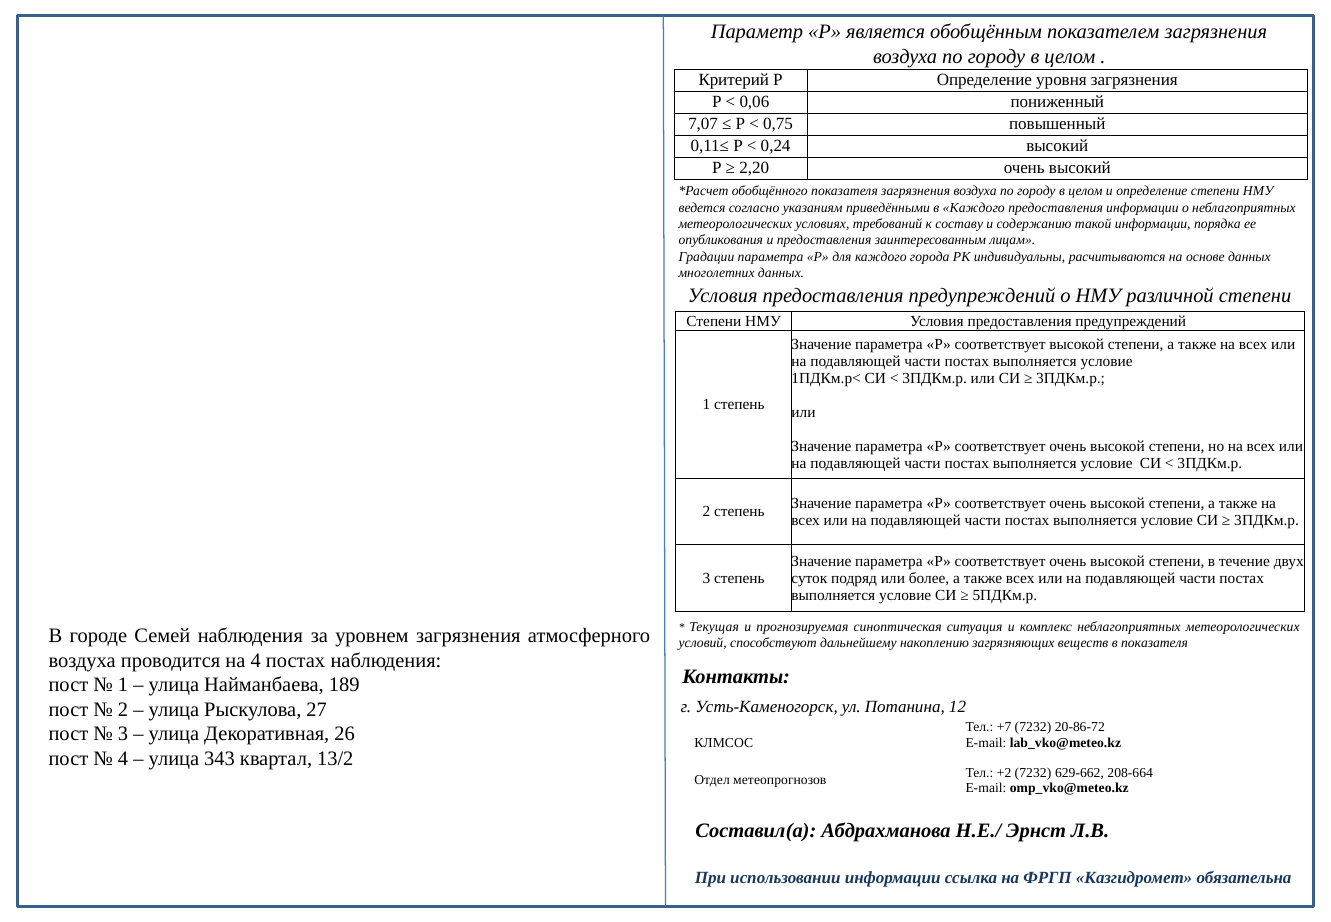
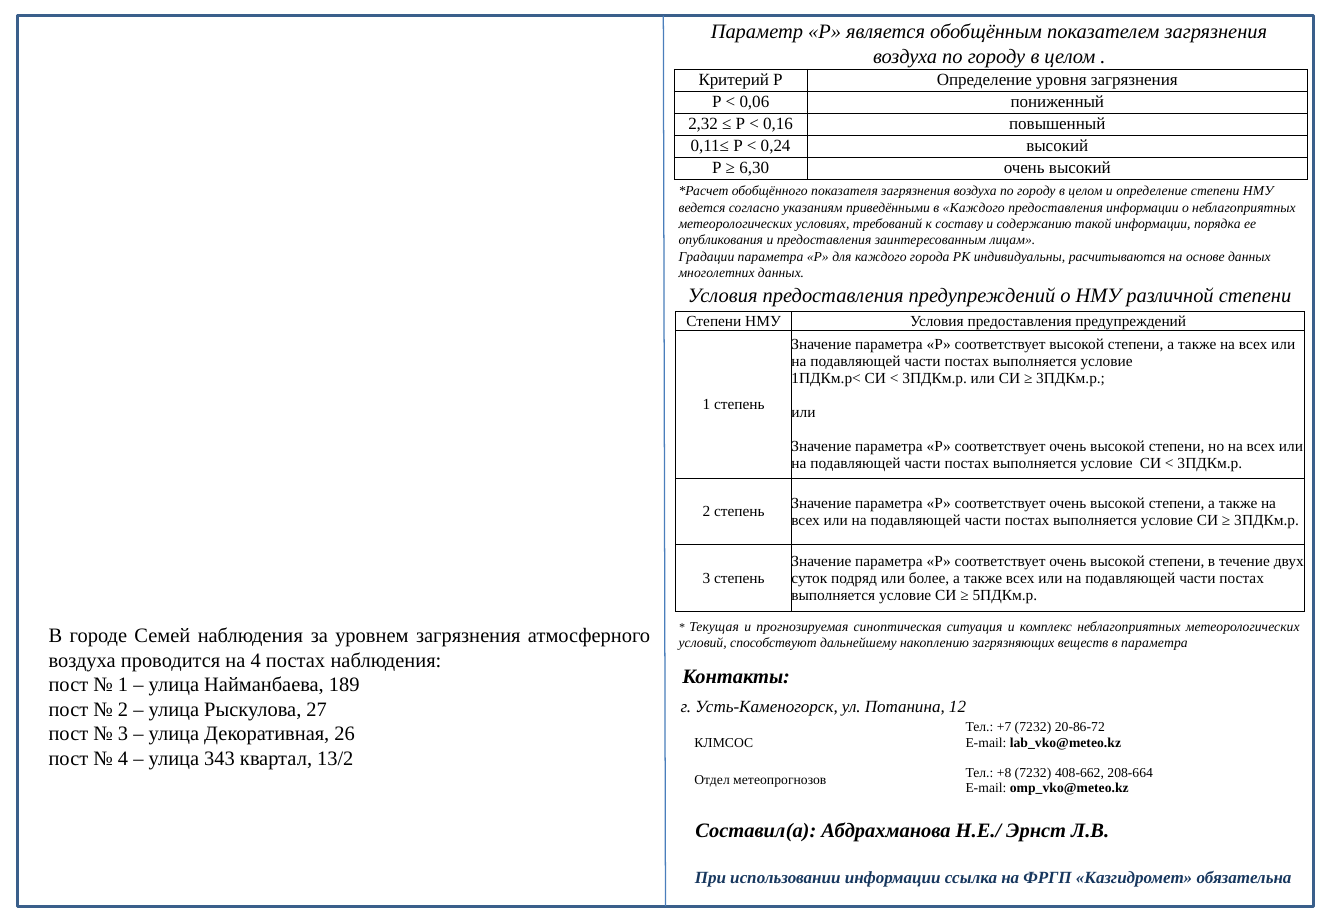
7,07: 7,07 -> 2,32
0,75: 0,75 -> 0,16
2,20: 2,20 -> 6,30
в показателя: показателя -> параметра
+2: +2 -> +8
629-662: 629-662 -> 408-662
